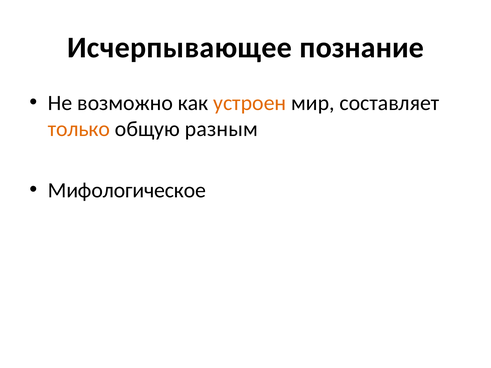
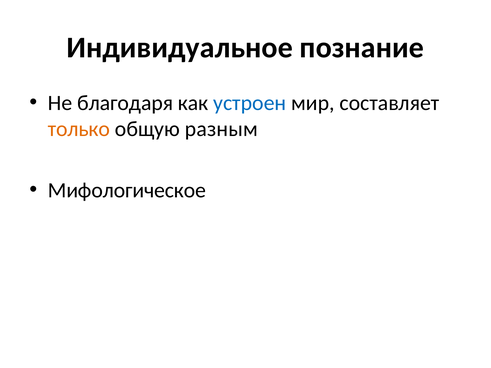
Исчерпывающее: Исчерпывающее -> Индивидуальное
возможно: возможно -> благодаря
устроен colour: orange -> blue
